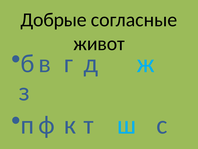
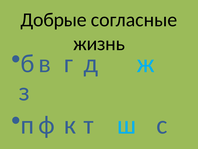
живот: живот -> жизнь
